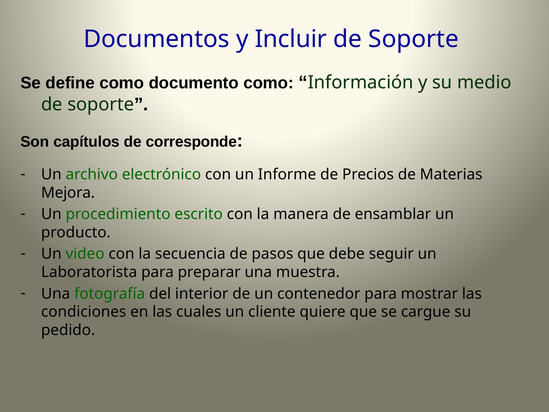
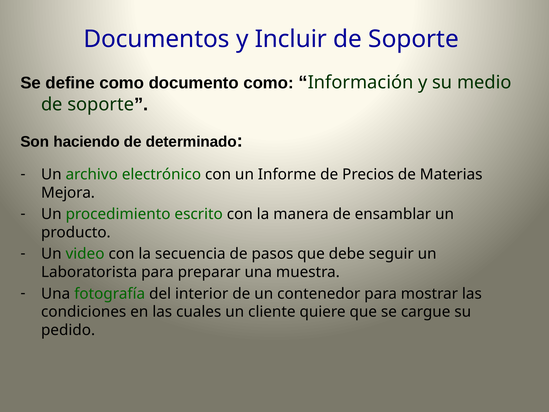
capítulos: capítulos -> haciendo
corresponde: corresponde -> determinado
